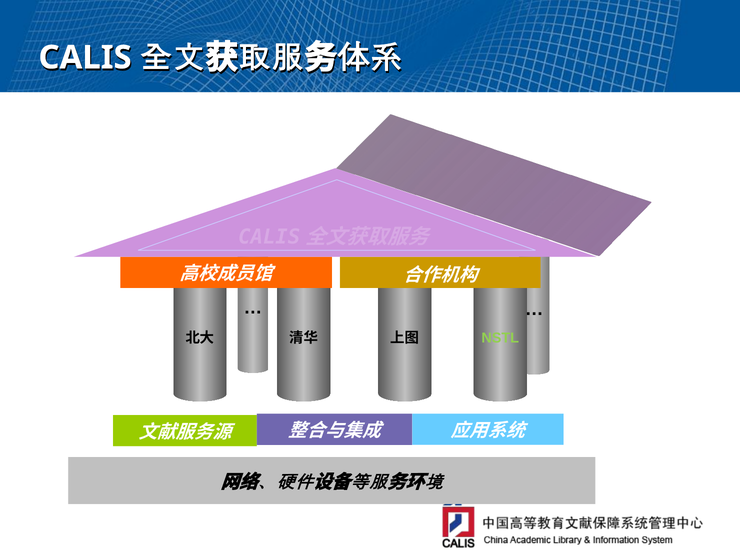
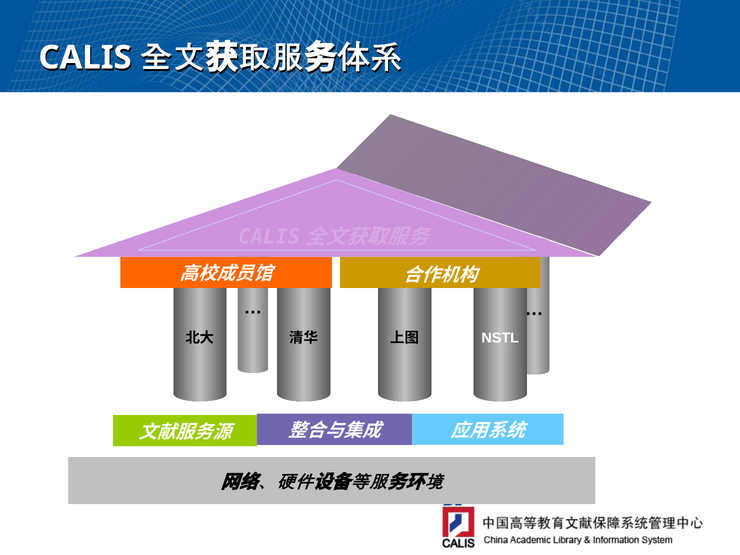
NSTL colour: light green -> white
